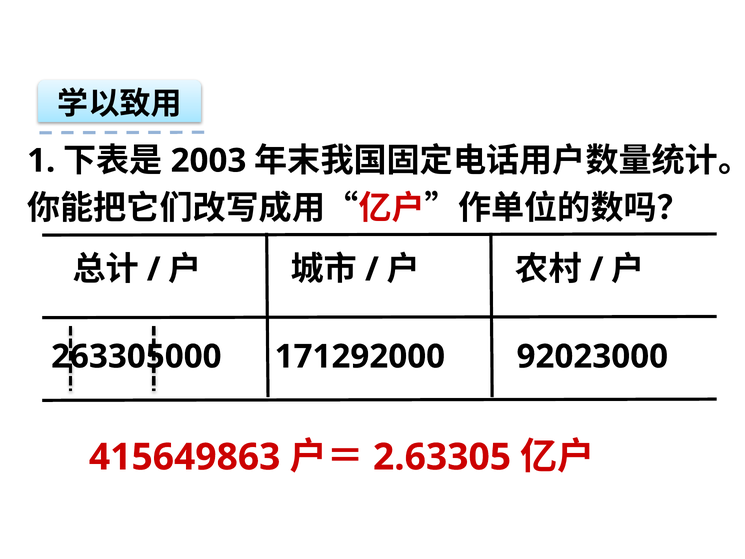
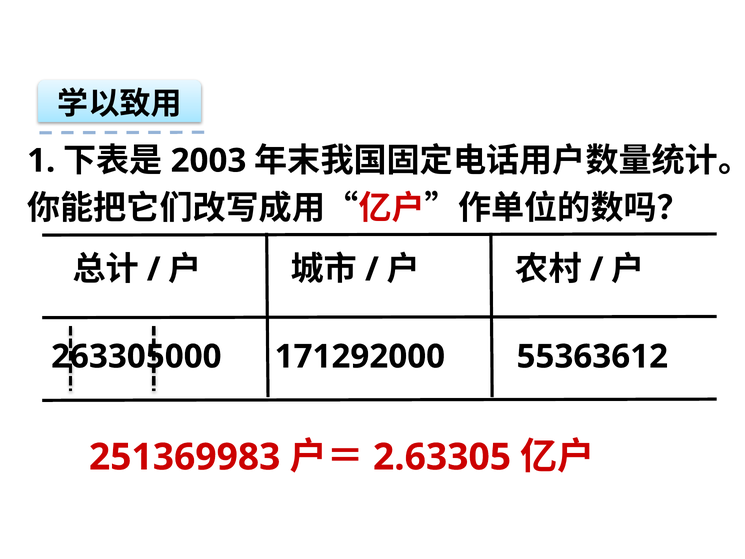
92023000: 92023000 -> 55363612
415649863: 415649863 -> 251369983
